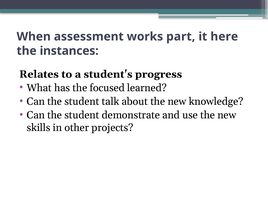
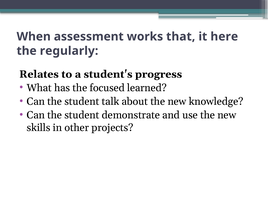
part: part -> that
instances: instances -> regularly
